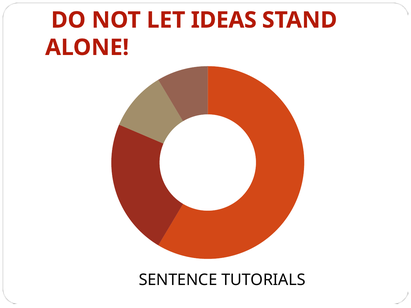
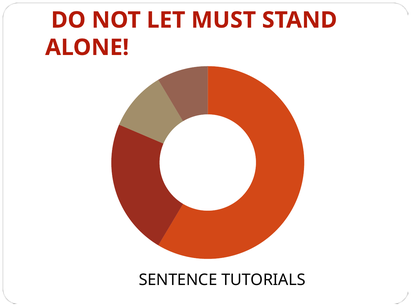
IDEAS: IDEAS -> MUST
